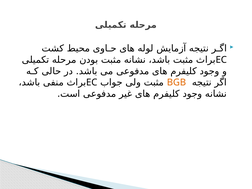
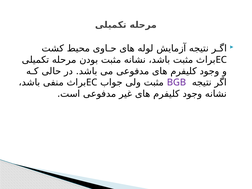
BGB colour: orange -> purple
